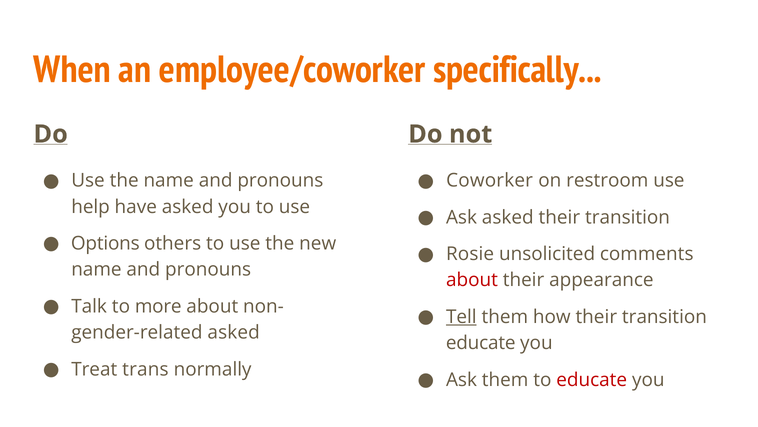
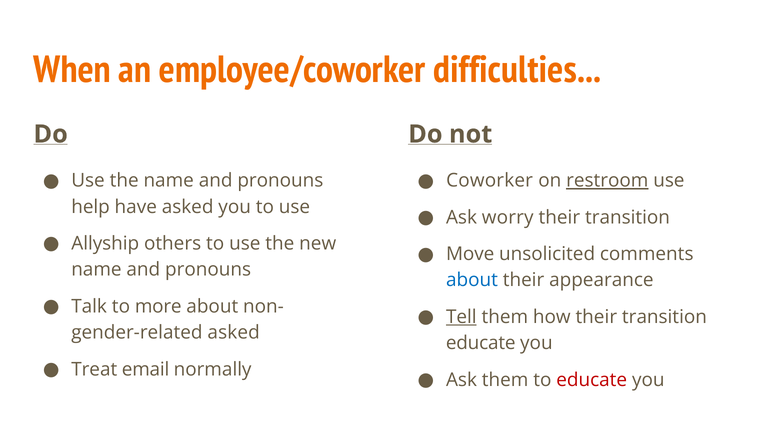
specifically: specifically -> difficulties
restroom underline: none -> present
Ask asked: asked -> worry
Options: Options -> Allyship
Rosie: Rosie -> Move
about at (472, 280) colour: red -> blue
trans: trans -> email
